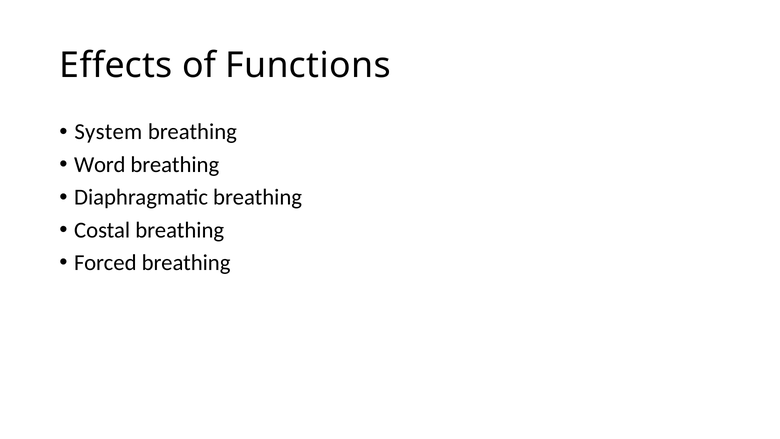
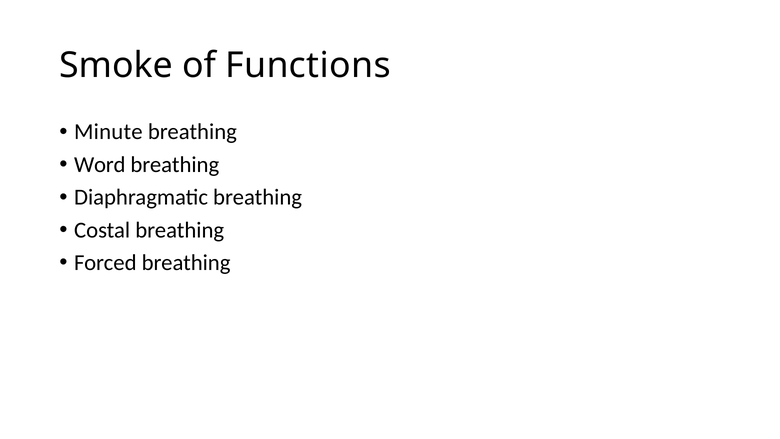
Effects: Effects -> Smoke
System: System -> Minute
